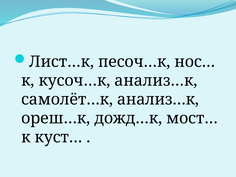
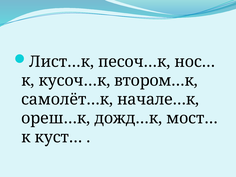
кусоч…к анализ…к: анализ…к -> втором…к
самолёт…к анализ…к: анализ…к -> начале…к
